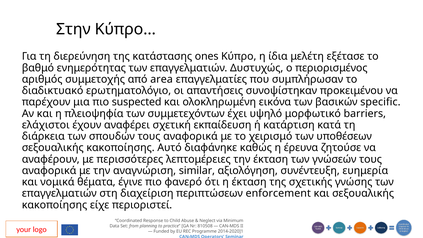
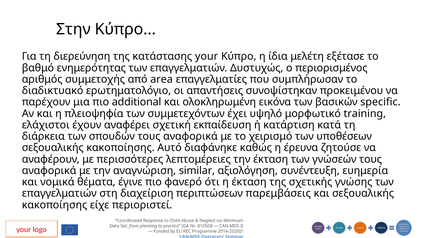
κατάστασης ones: ones -> your
suspected: suspected -> additional
barriers: barriers -> training
enforcement: enforcement -> παρεμβάσεις
